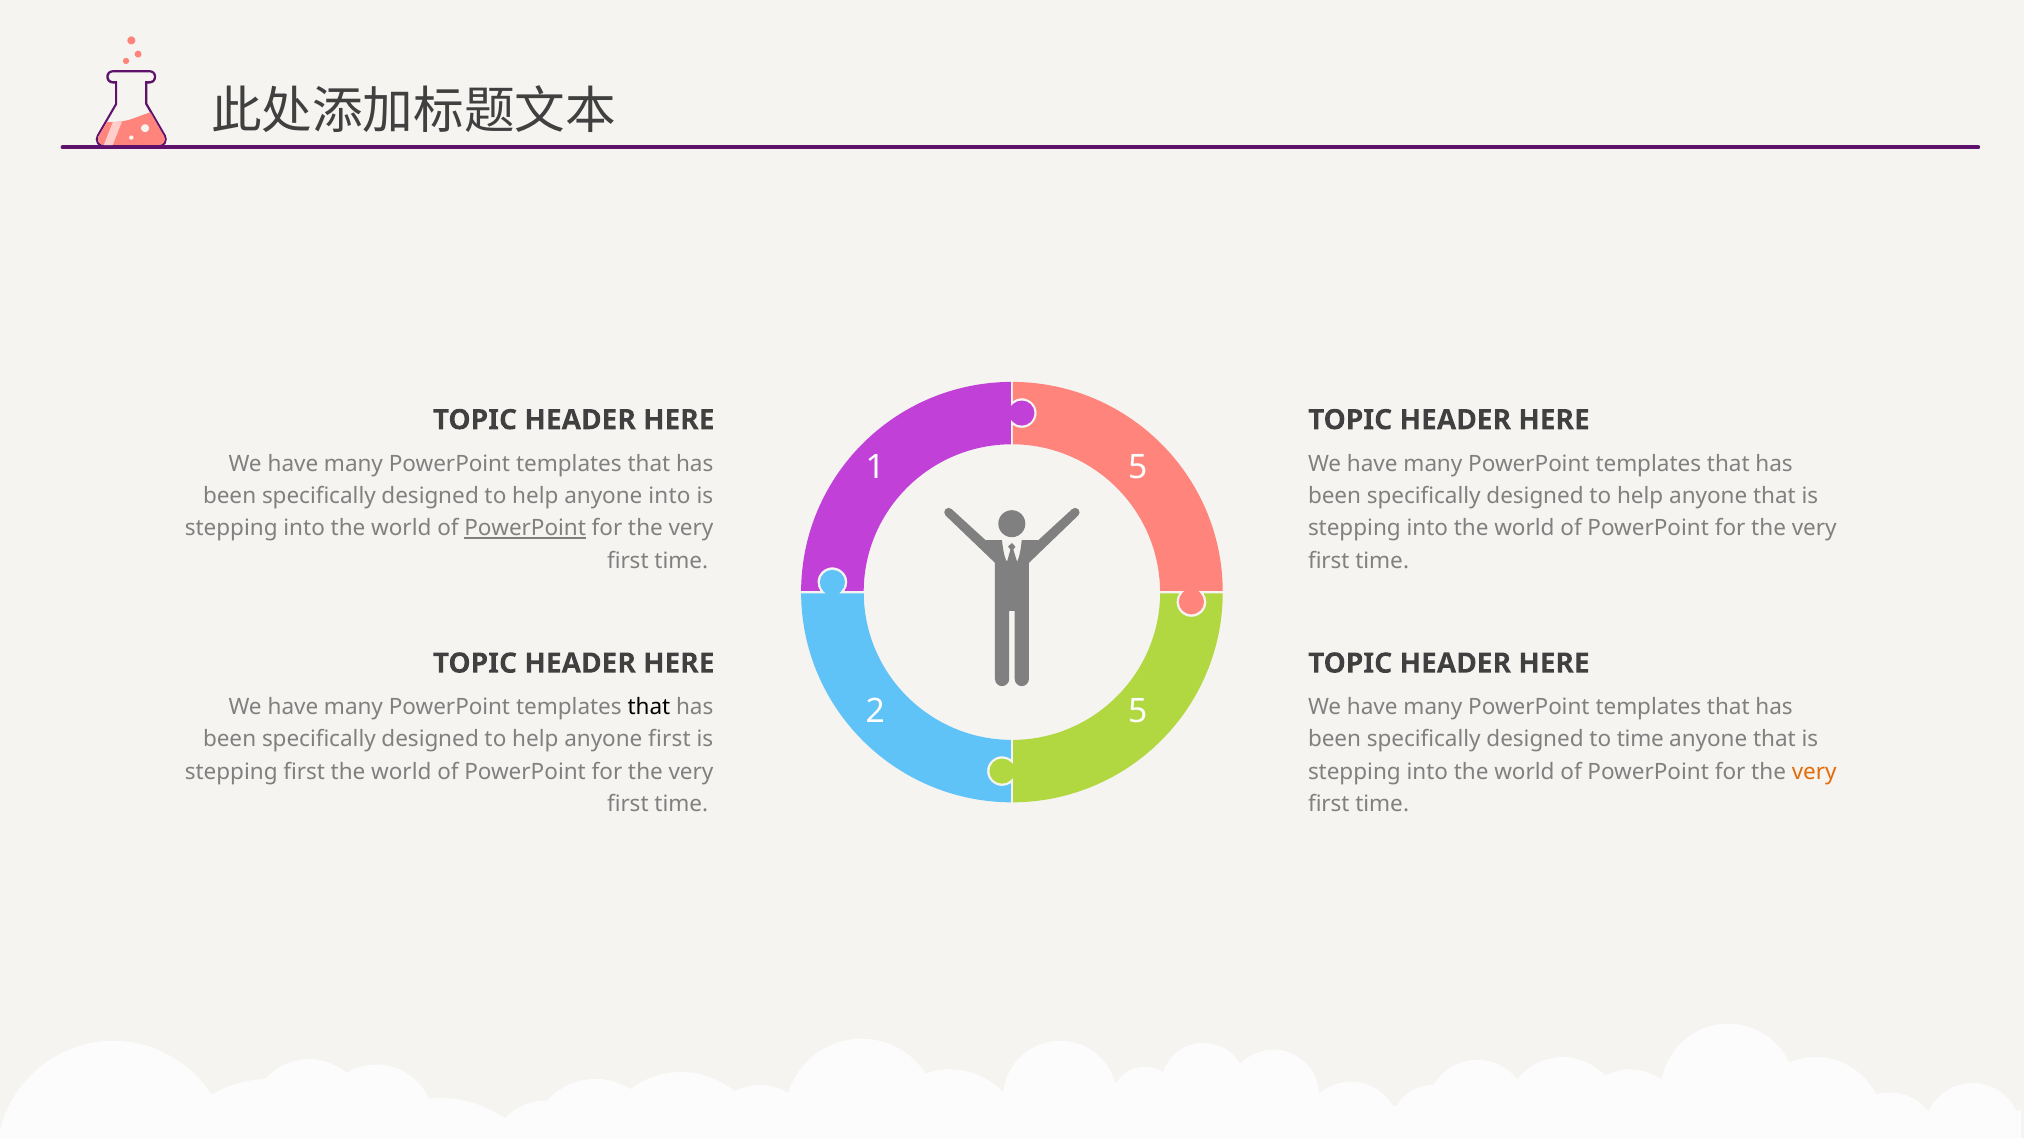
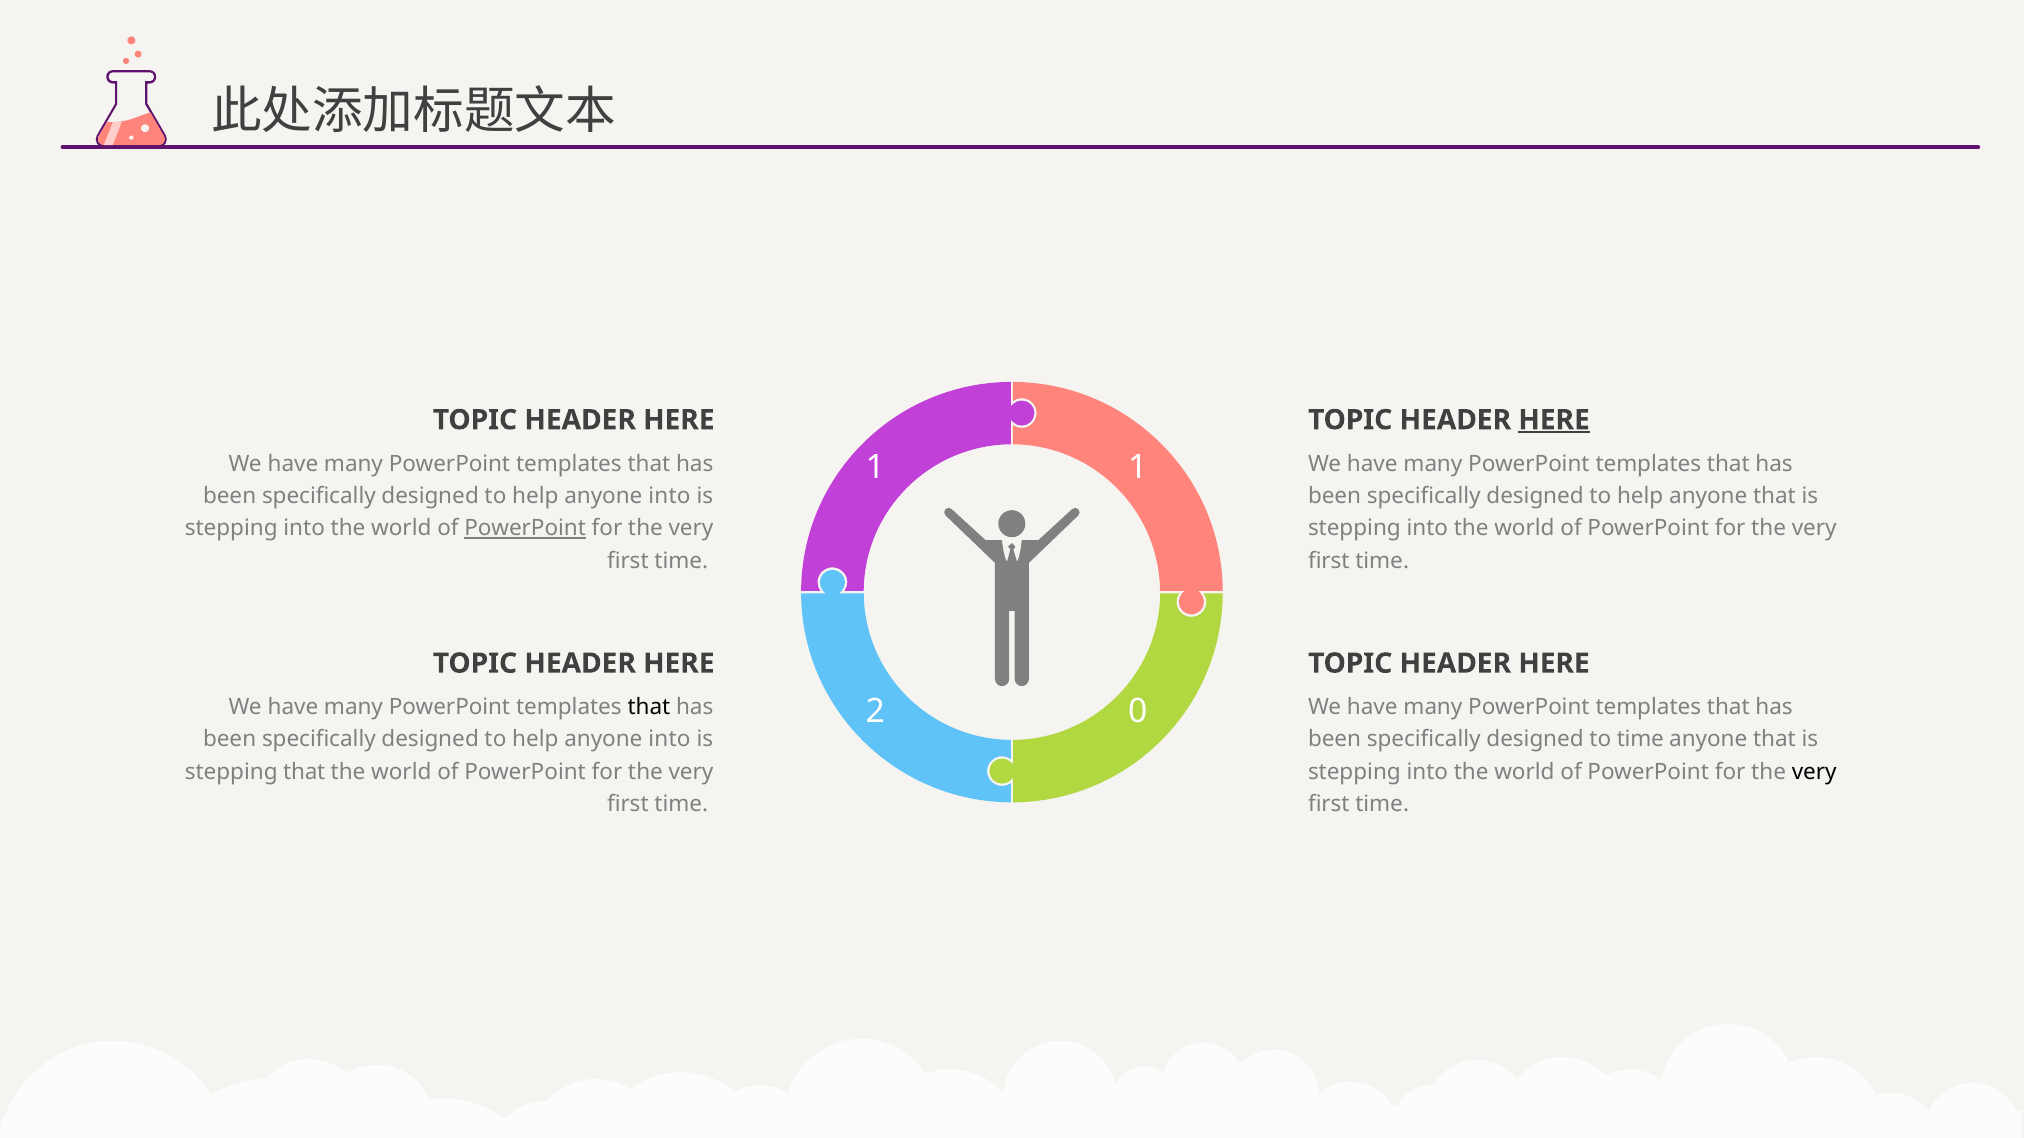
HERE at (1554, 420) underline: none -> present
1 5: 5 -> 1
2 5: 5 -> 0
first at (669, 740): first -> into
stepping first: first -> that
very at (1814, 772) colour: orange -> black
